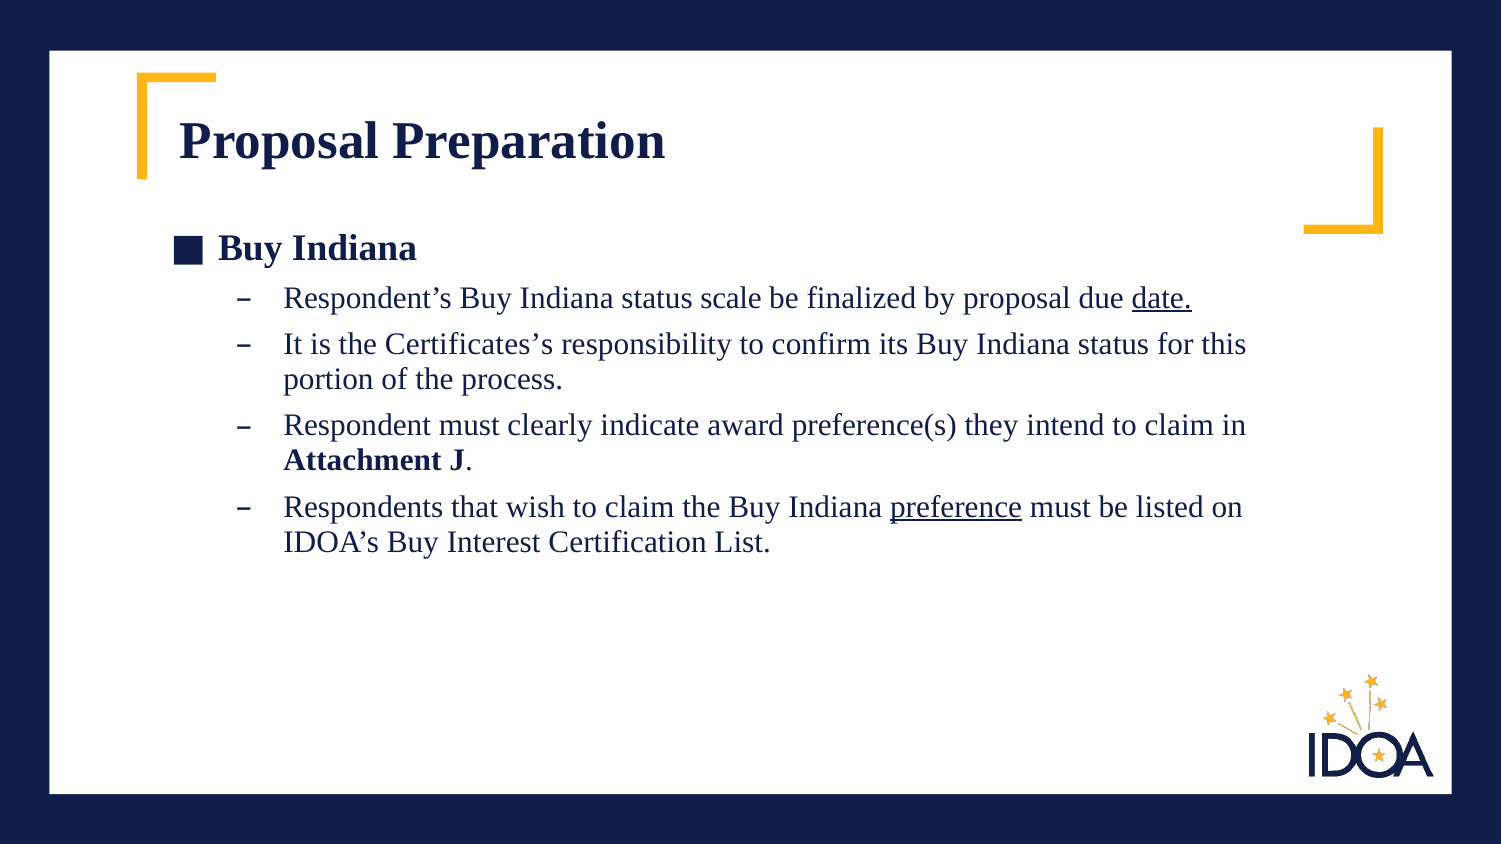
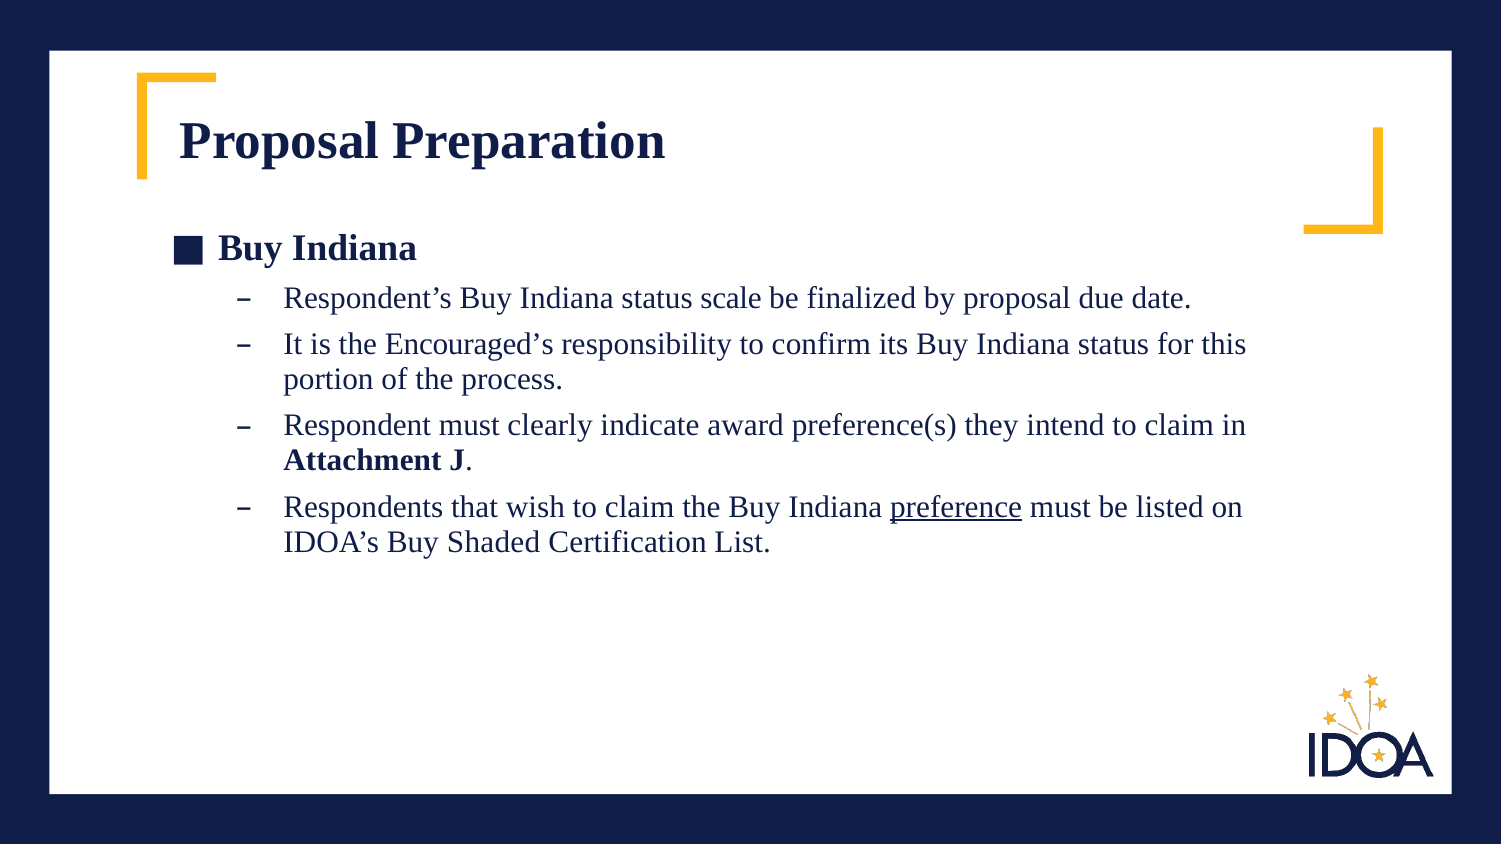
date underline: present -> none
Certificates’s: Certificates’s -> Encouraged’s
Interest: Interest -> Shaded
